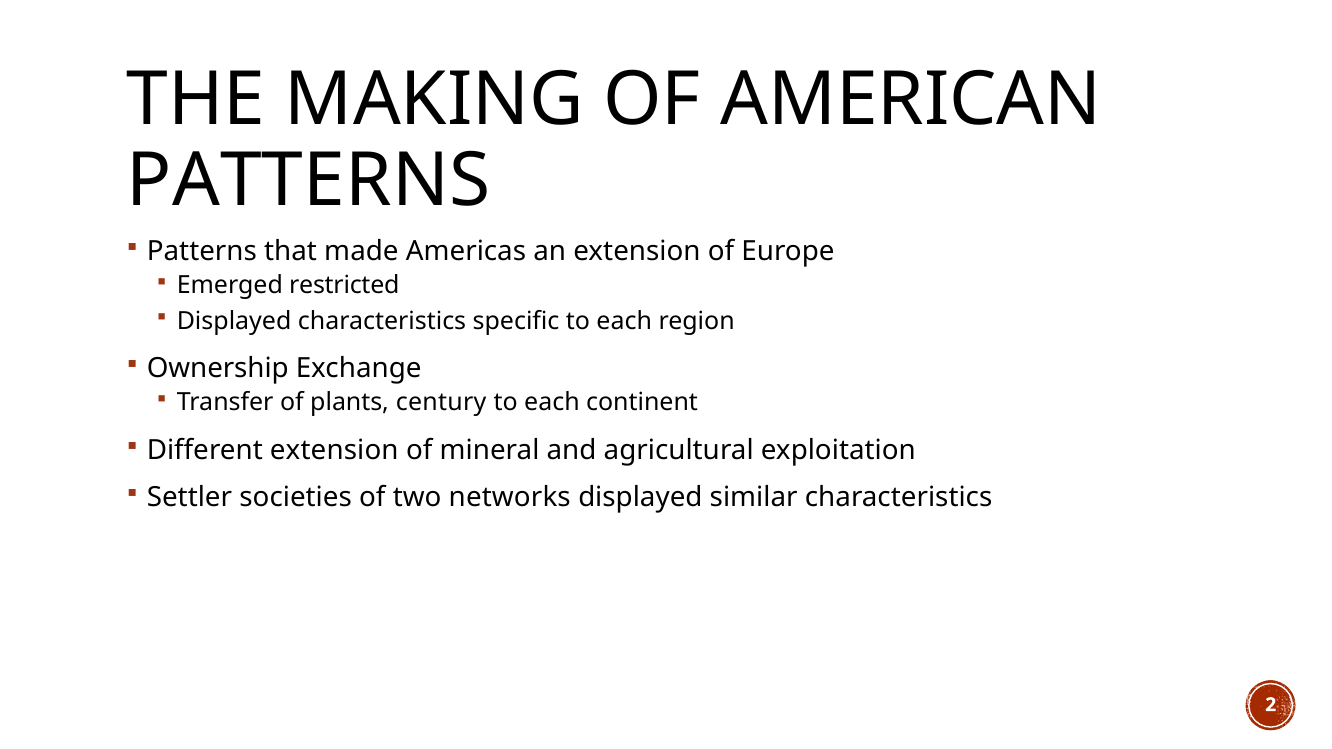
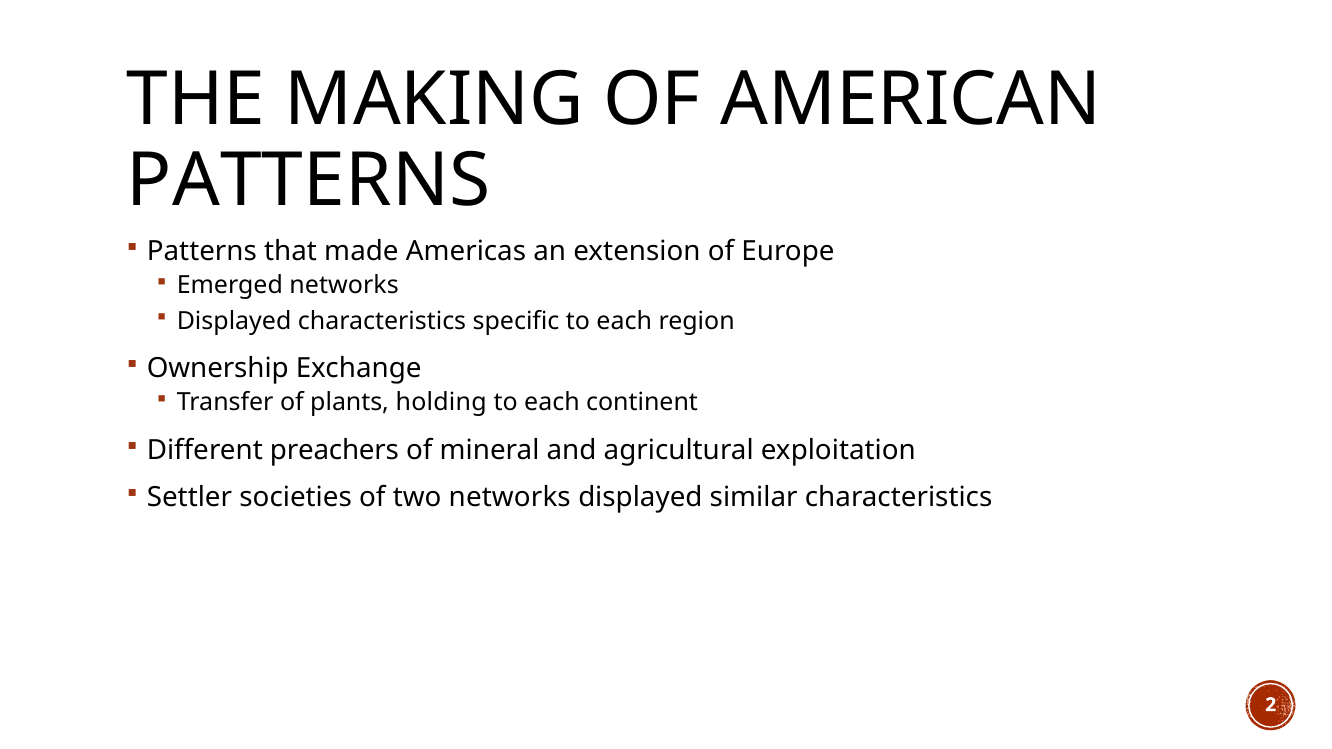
Emerged restricted: restricted -> networks
century: century -> holding
Different extension: extension -> preachers
